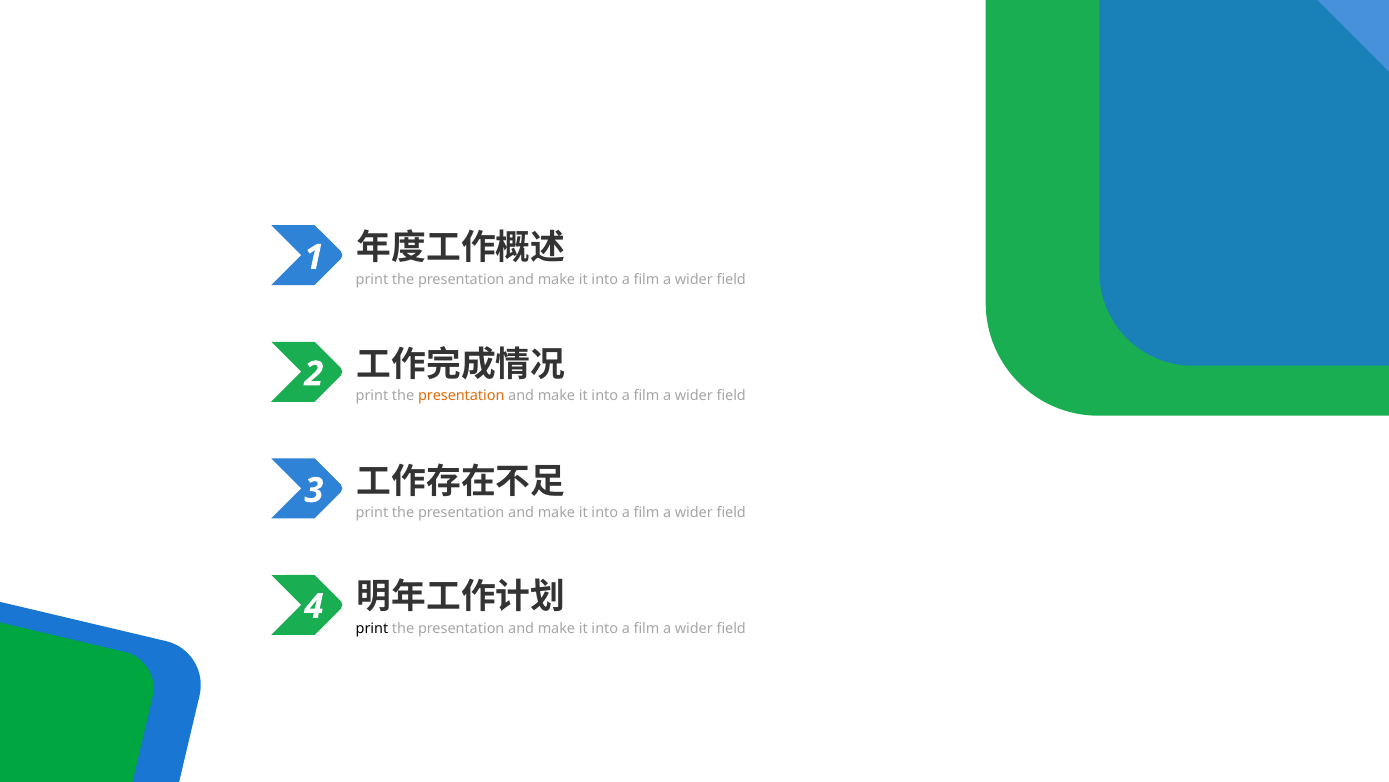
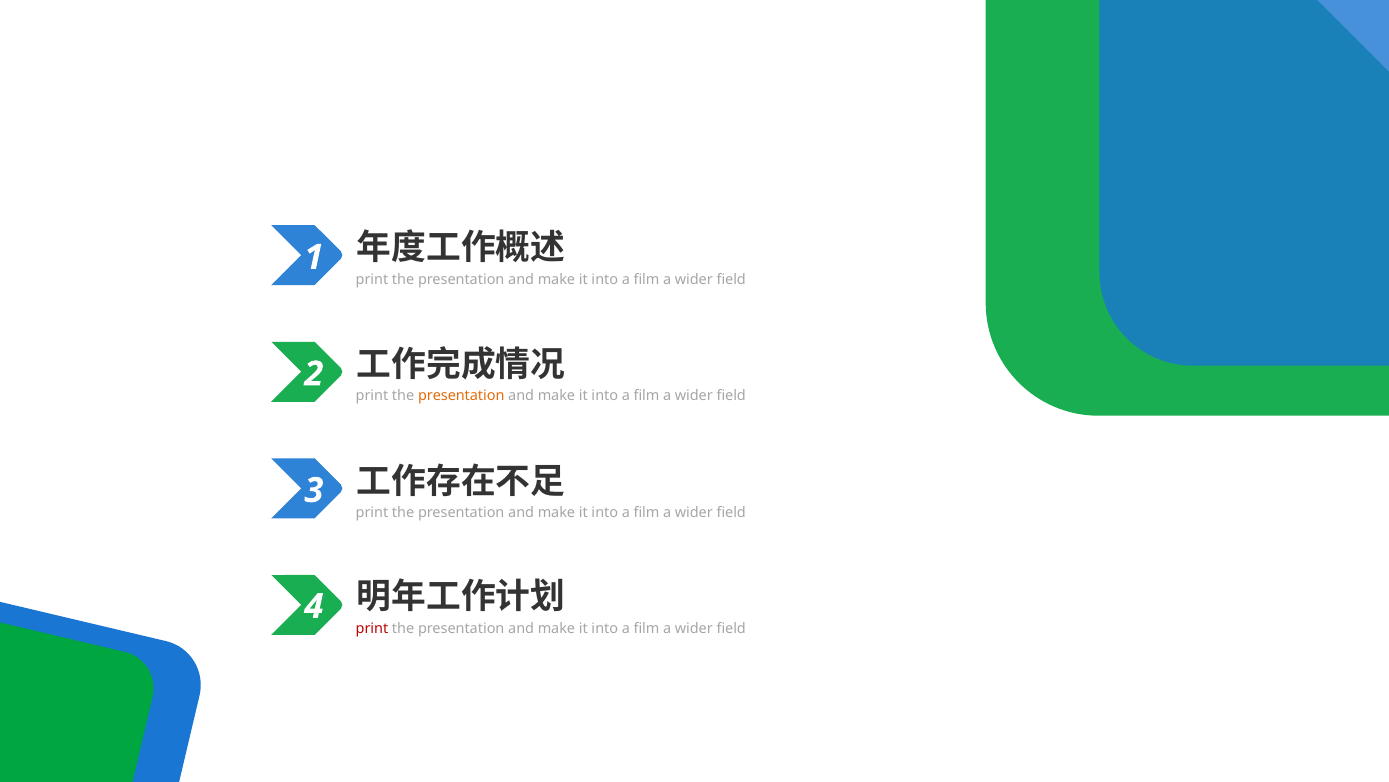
print at (372, 628) colour: black -> red
